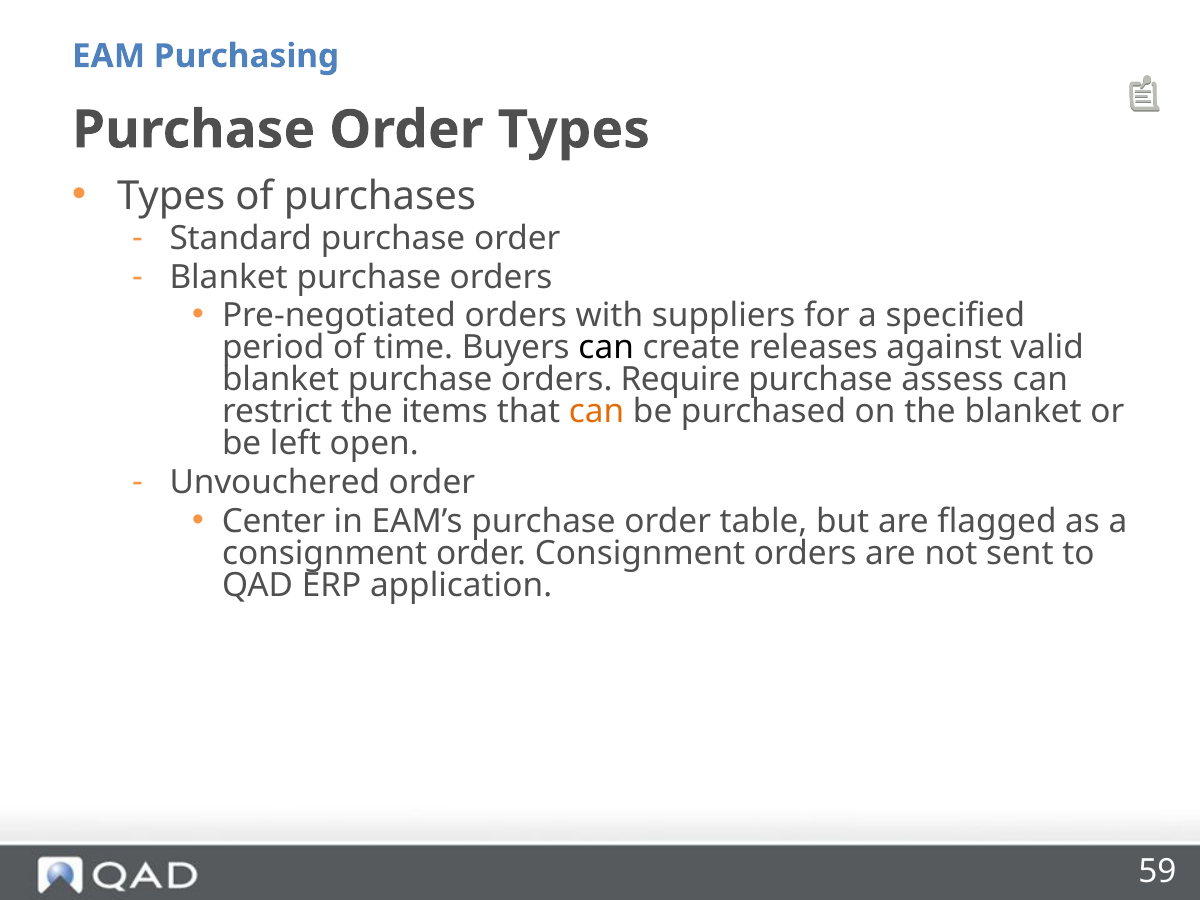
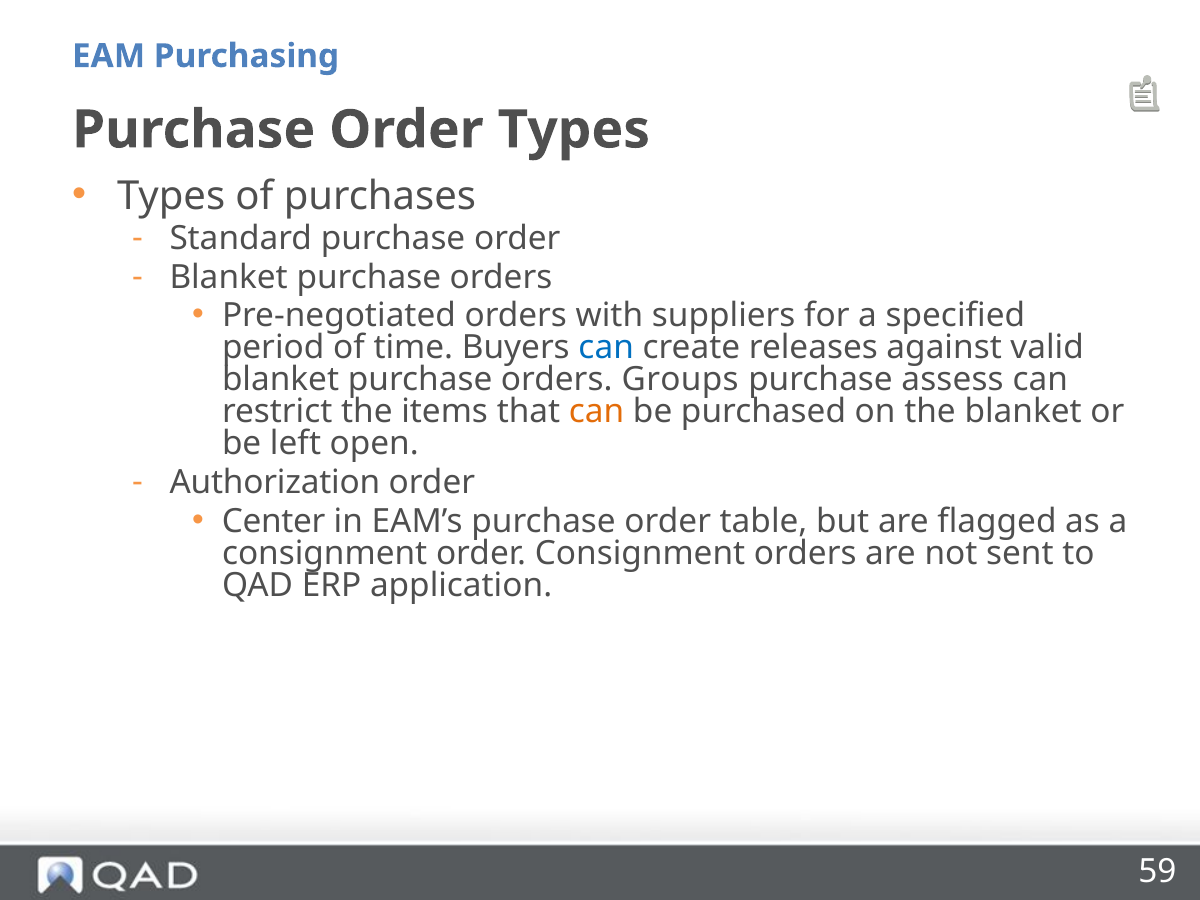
can at (606, 348) colour: black -> blue
Require: Require -> Groups
Unvouchered: Unvouchered -> Authorization
